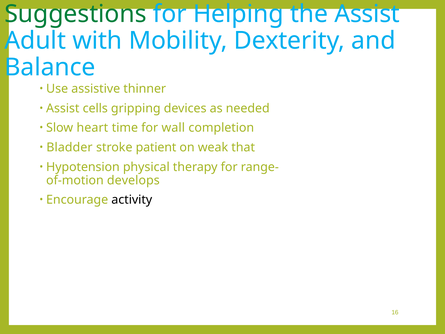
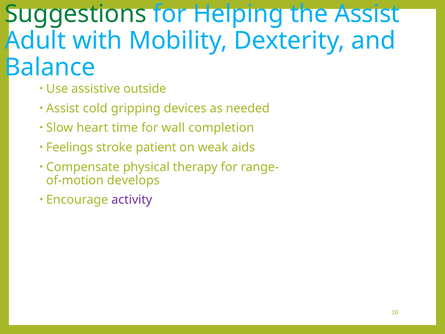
thinner: thinner -> outside
cells: cells -> cold
Bladder: Bladder -> Feelings
that: that -> aids
Hypotension: Hypotension -> Compensate
activity colour: black -> purple
